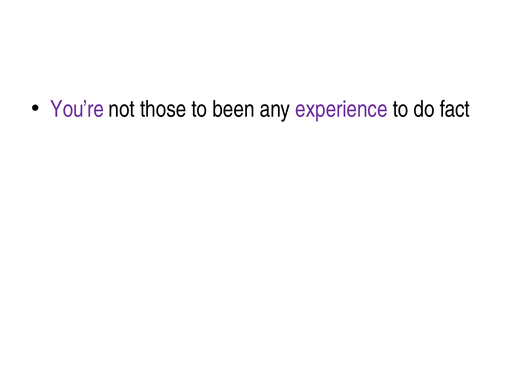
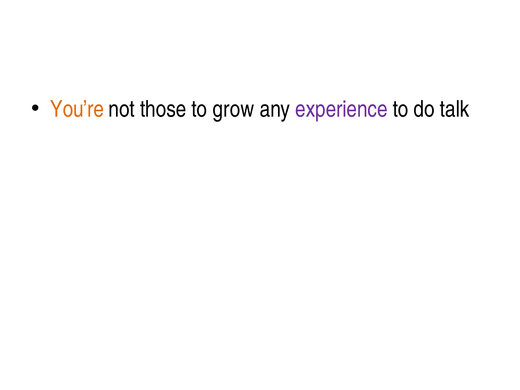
You’re colour: purple -> orange
been: been -> grow
fact: fact -> talk
